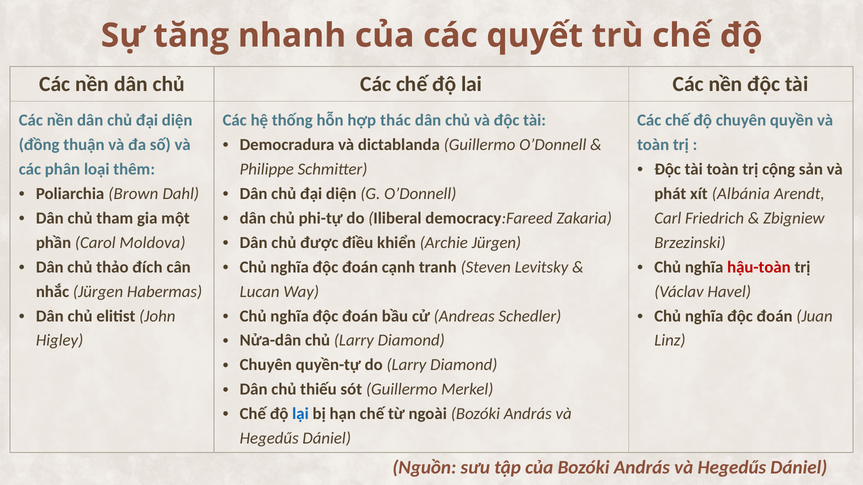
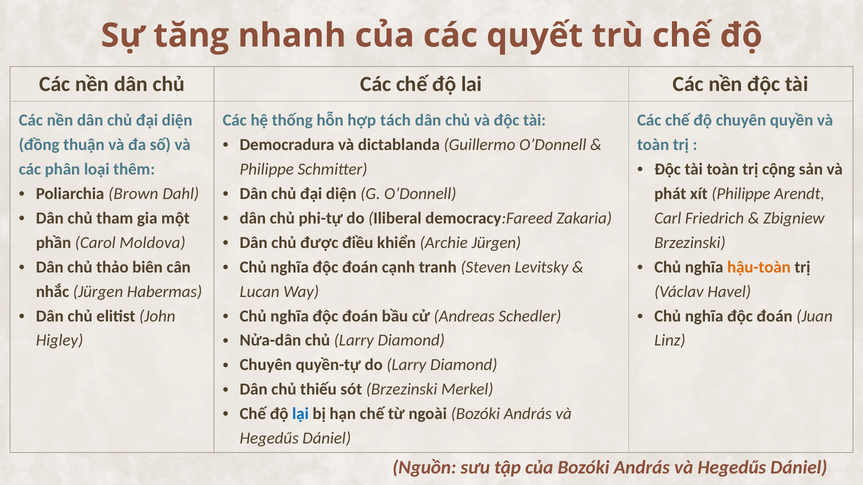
thác: thác -> tách
xít Albánia: Albánia -> Philippe
đích: đích -> biên
hậu-toàn colour: red -> orange
sót Guillermo: Guillermo -> Brzezinski
